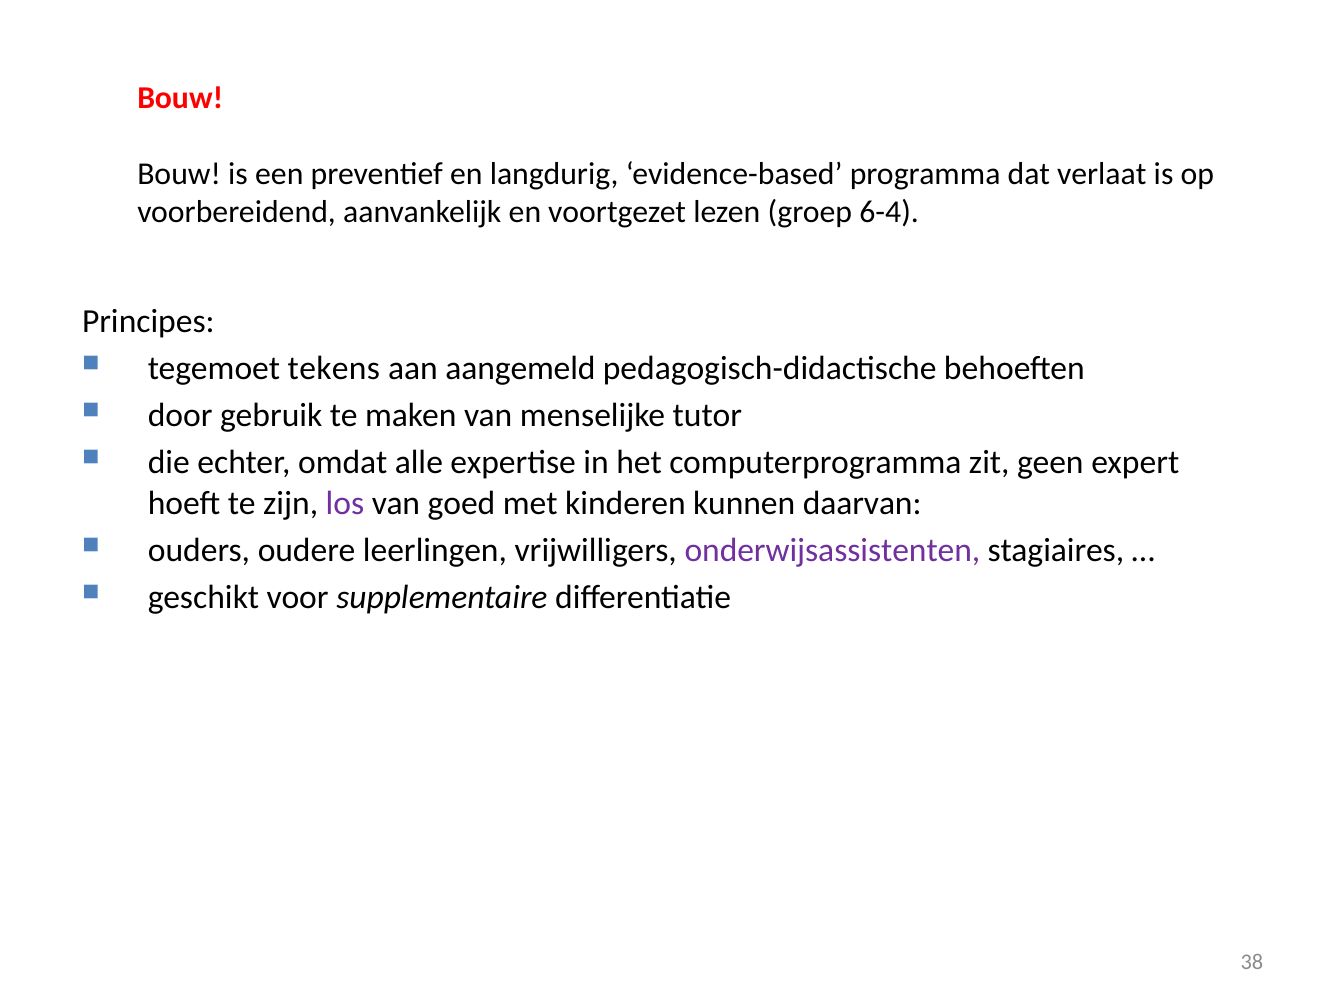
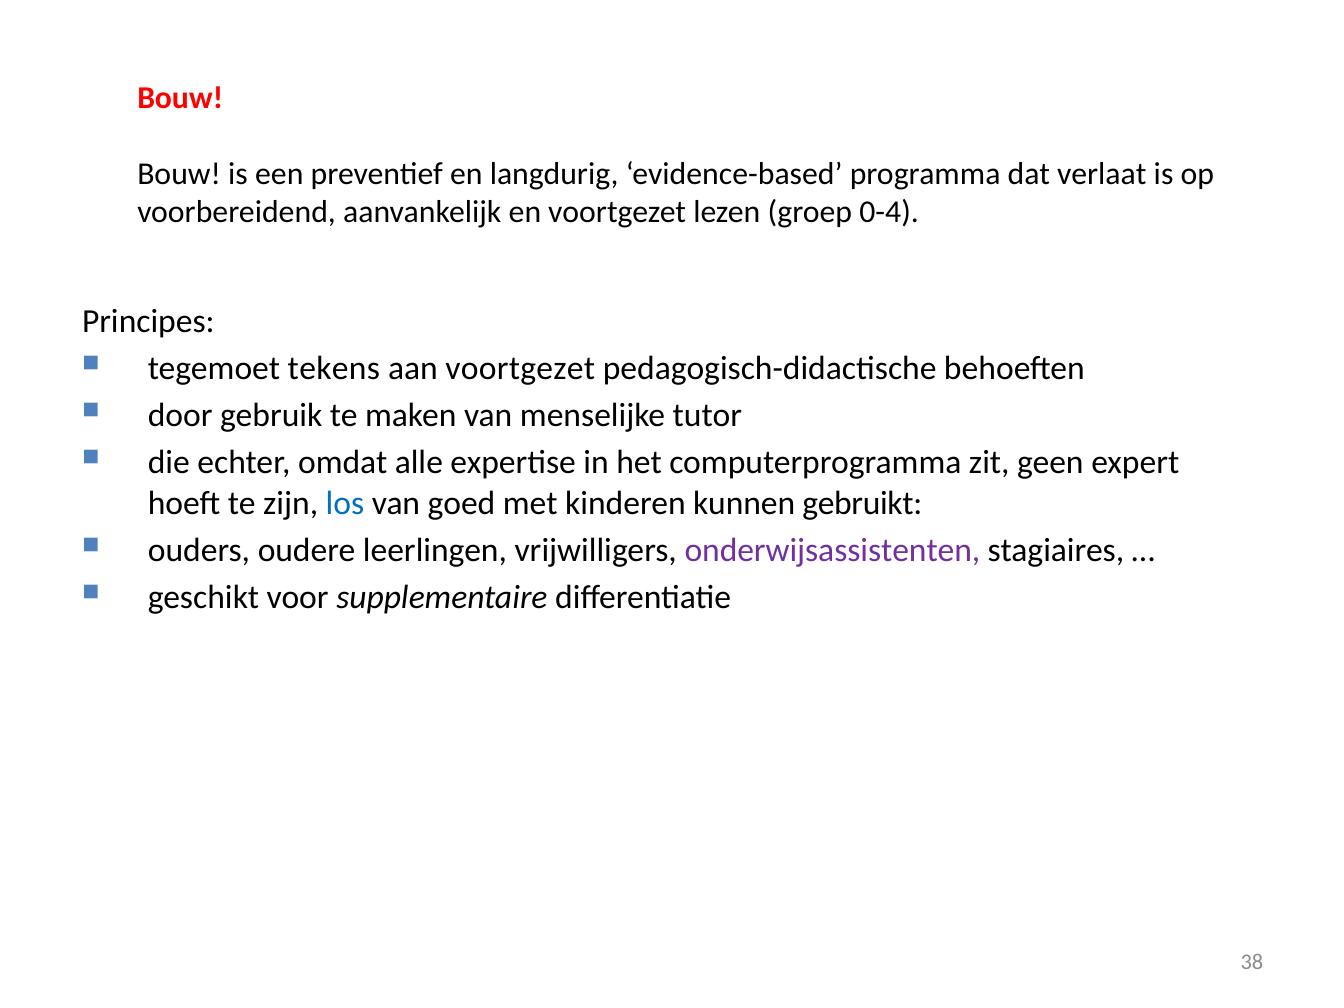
6-4: 6-4 -> 0-4
aan aangemeld: aangemeld -> voortgezet
los colour: purple -> blue
daarvan: daarvan -> gebruikt
